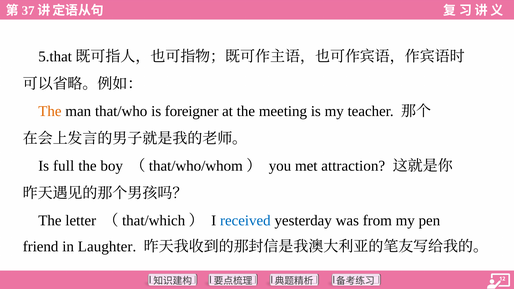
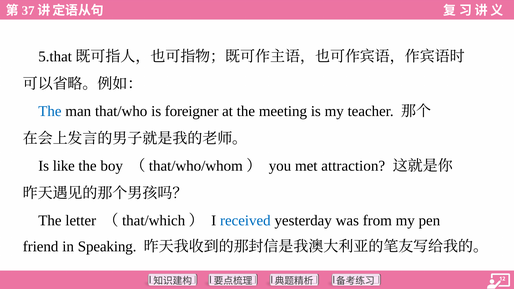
The at (50, 111) colour: orange -> blue
full: full -> like
Laughter: Laughter -> Speaking
